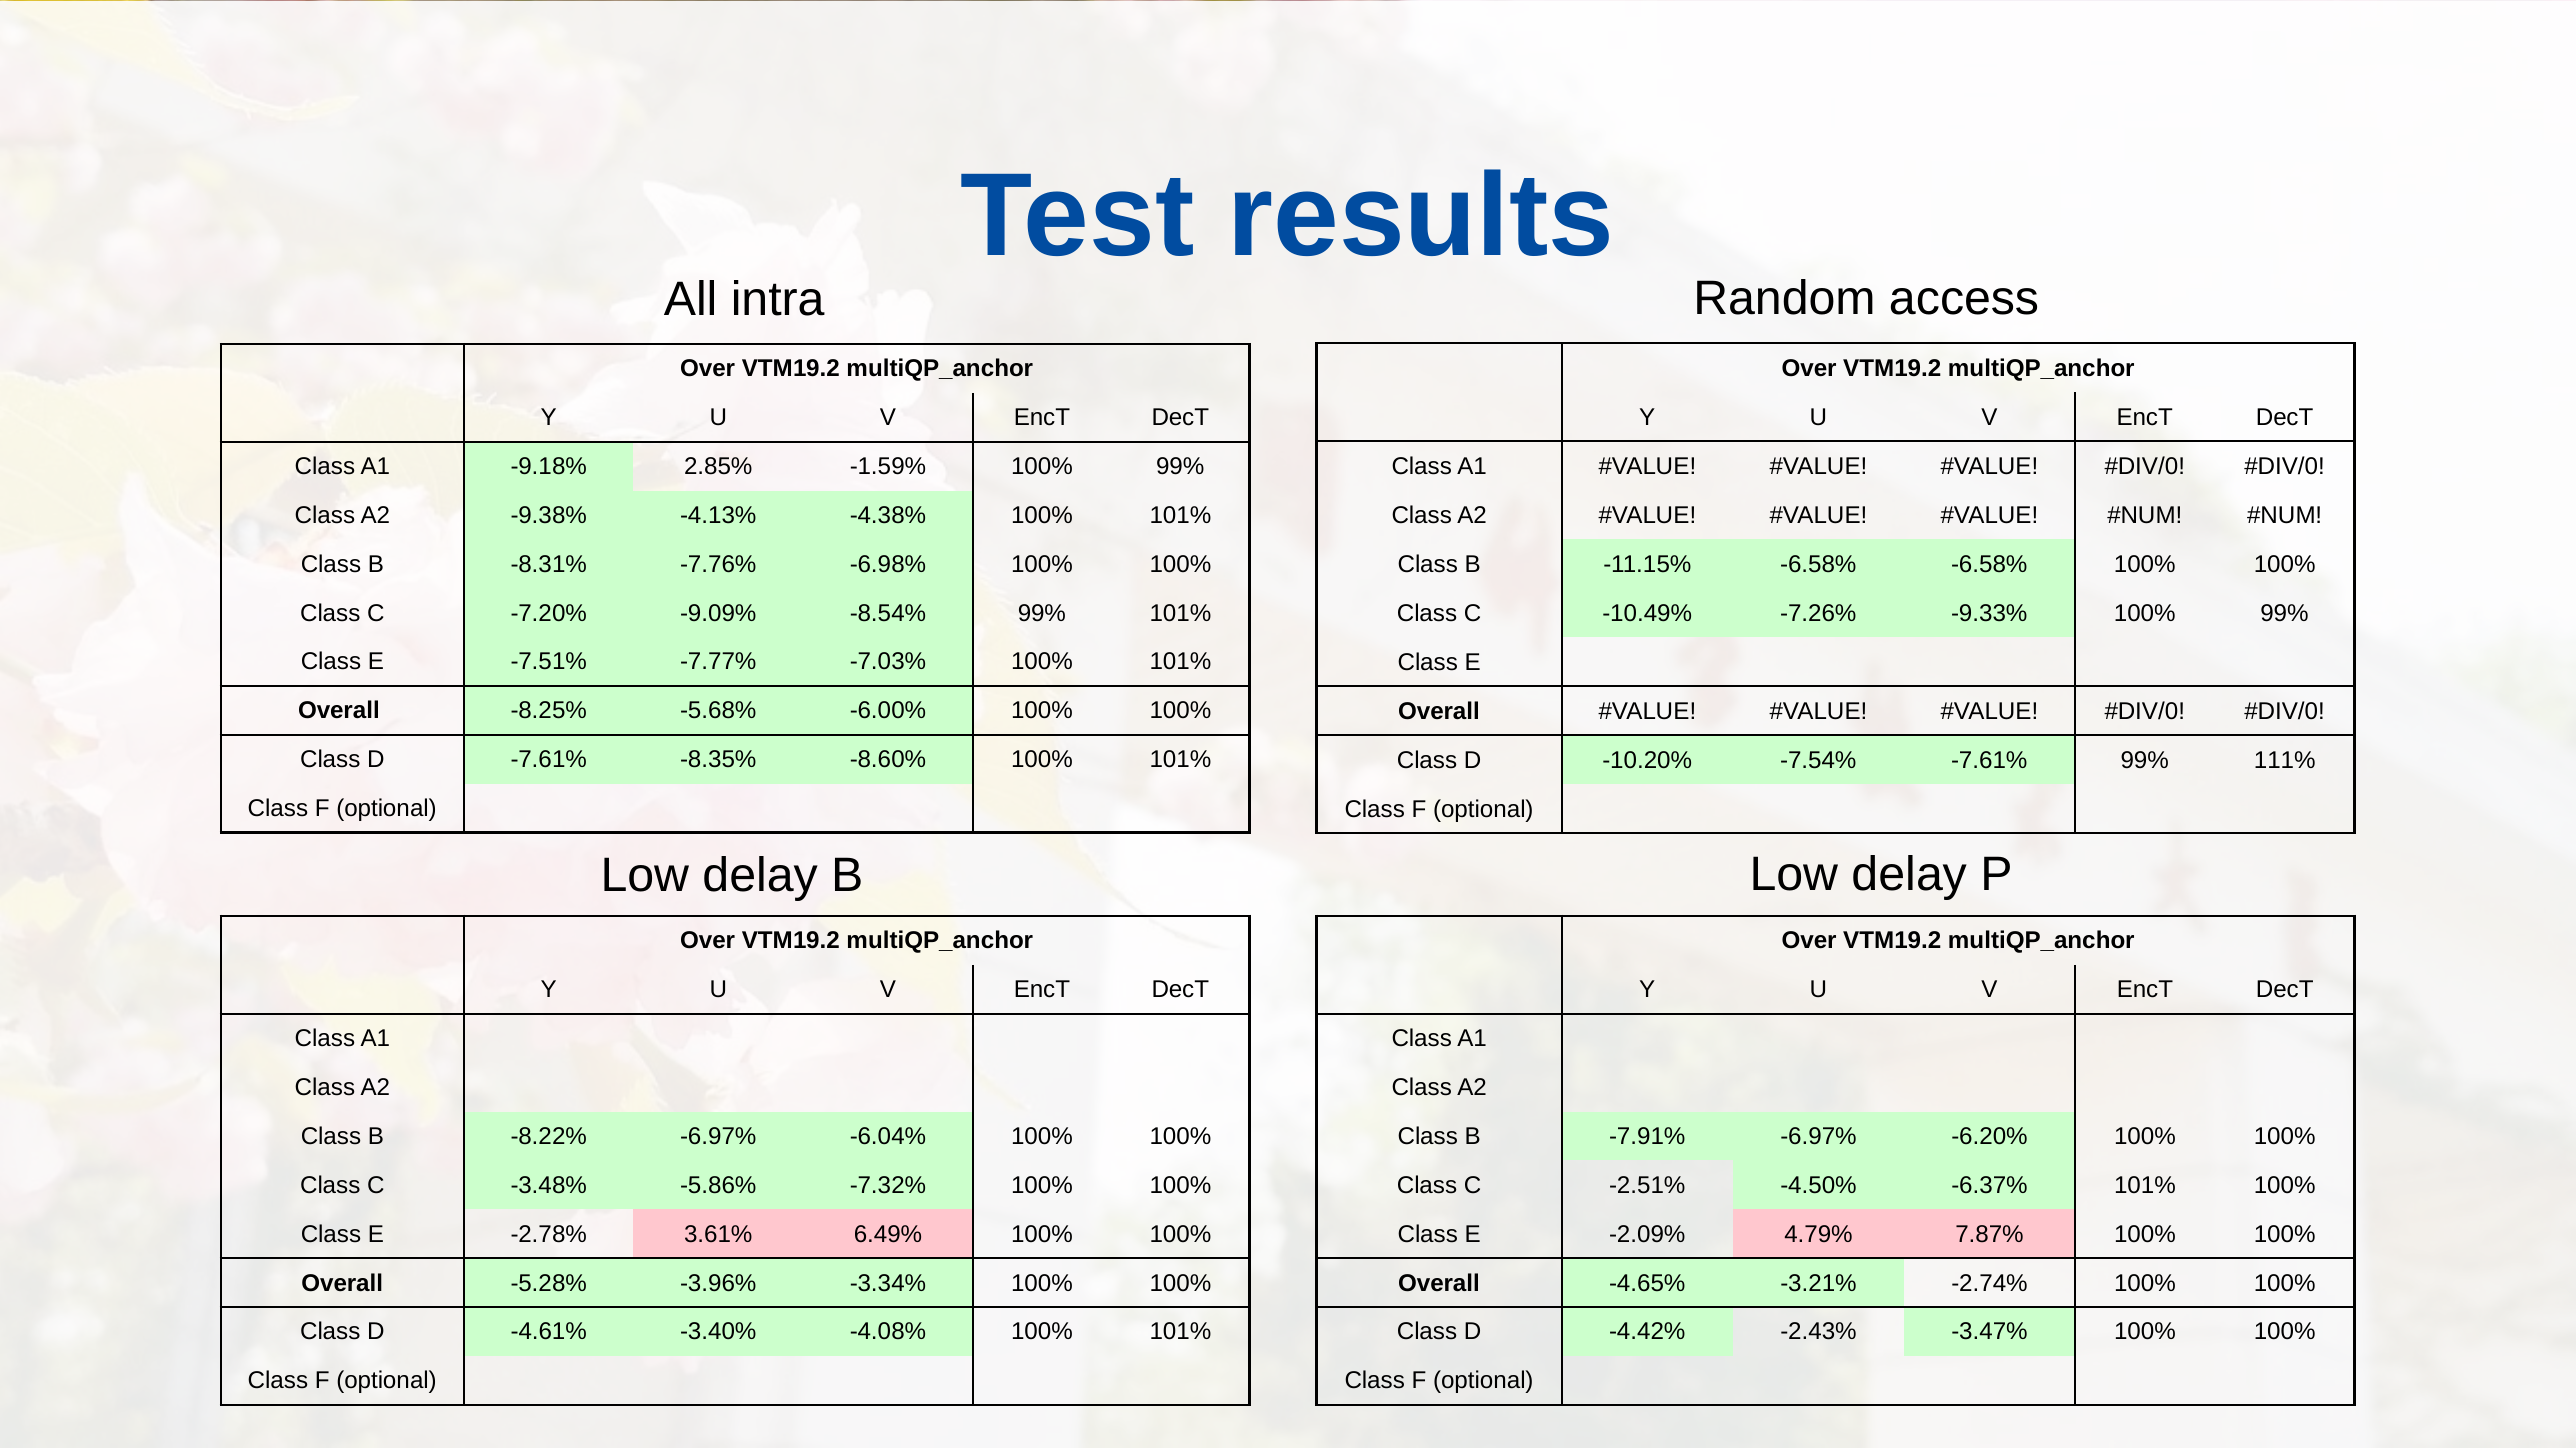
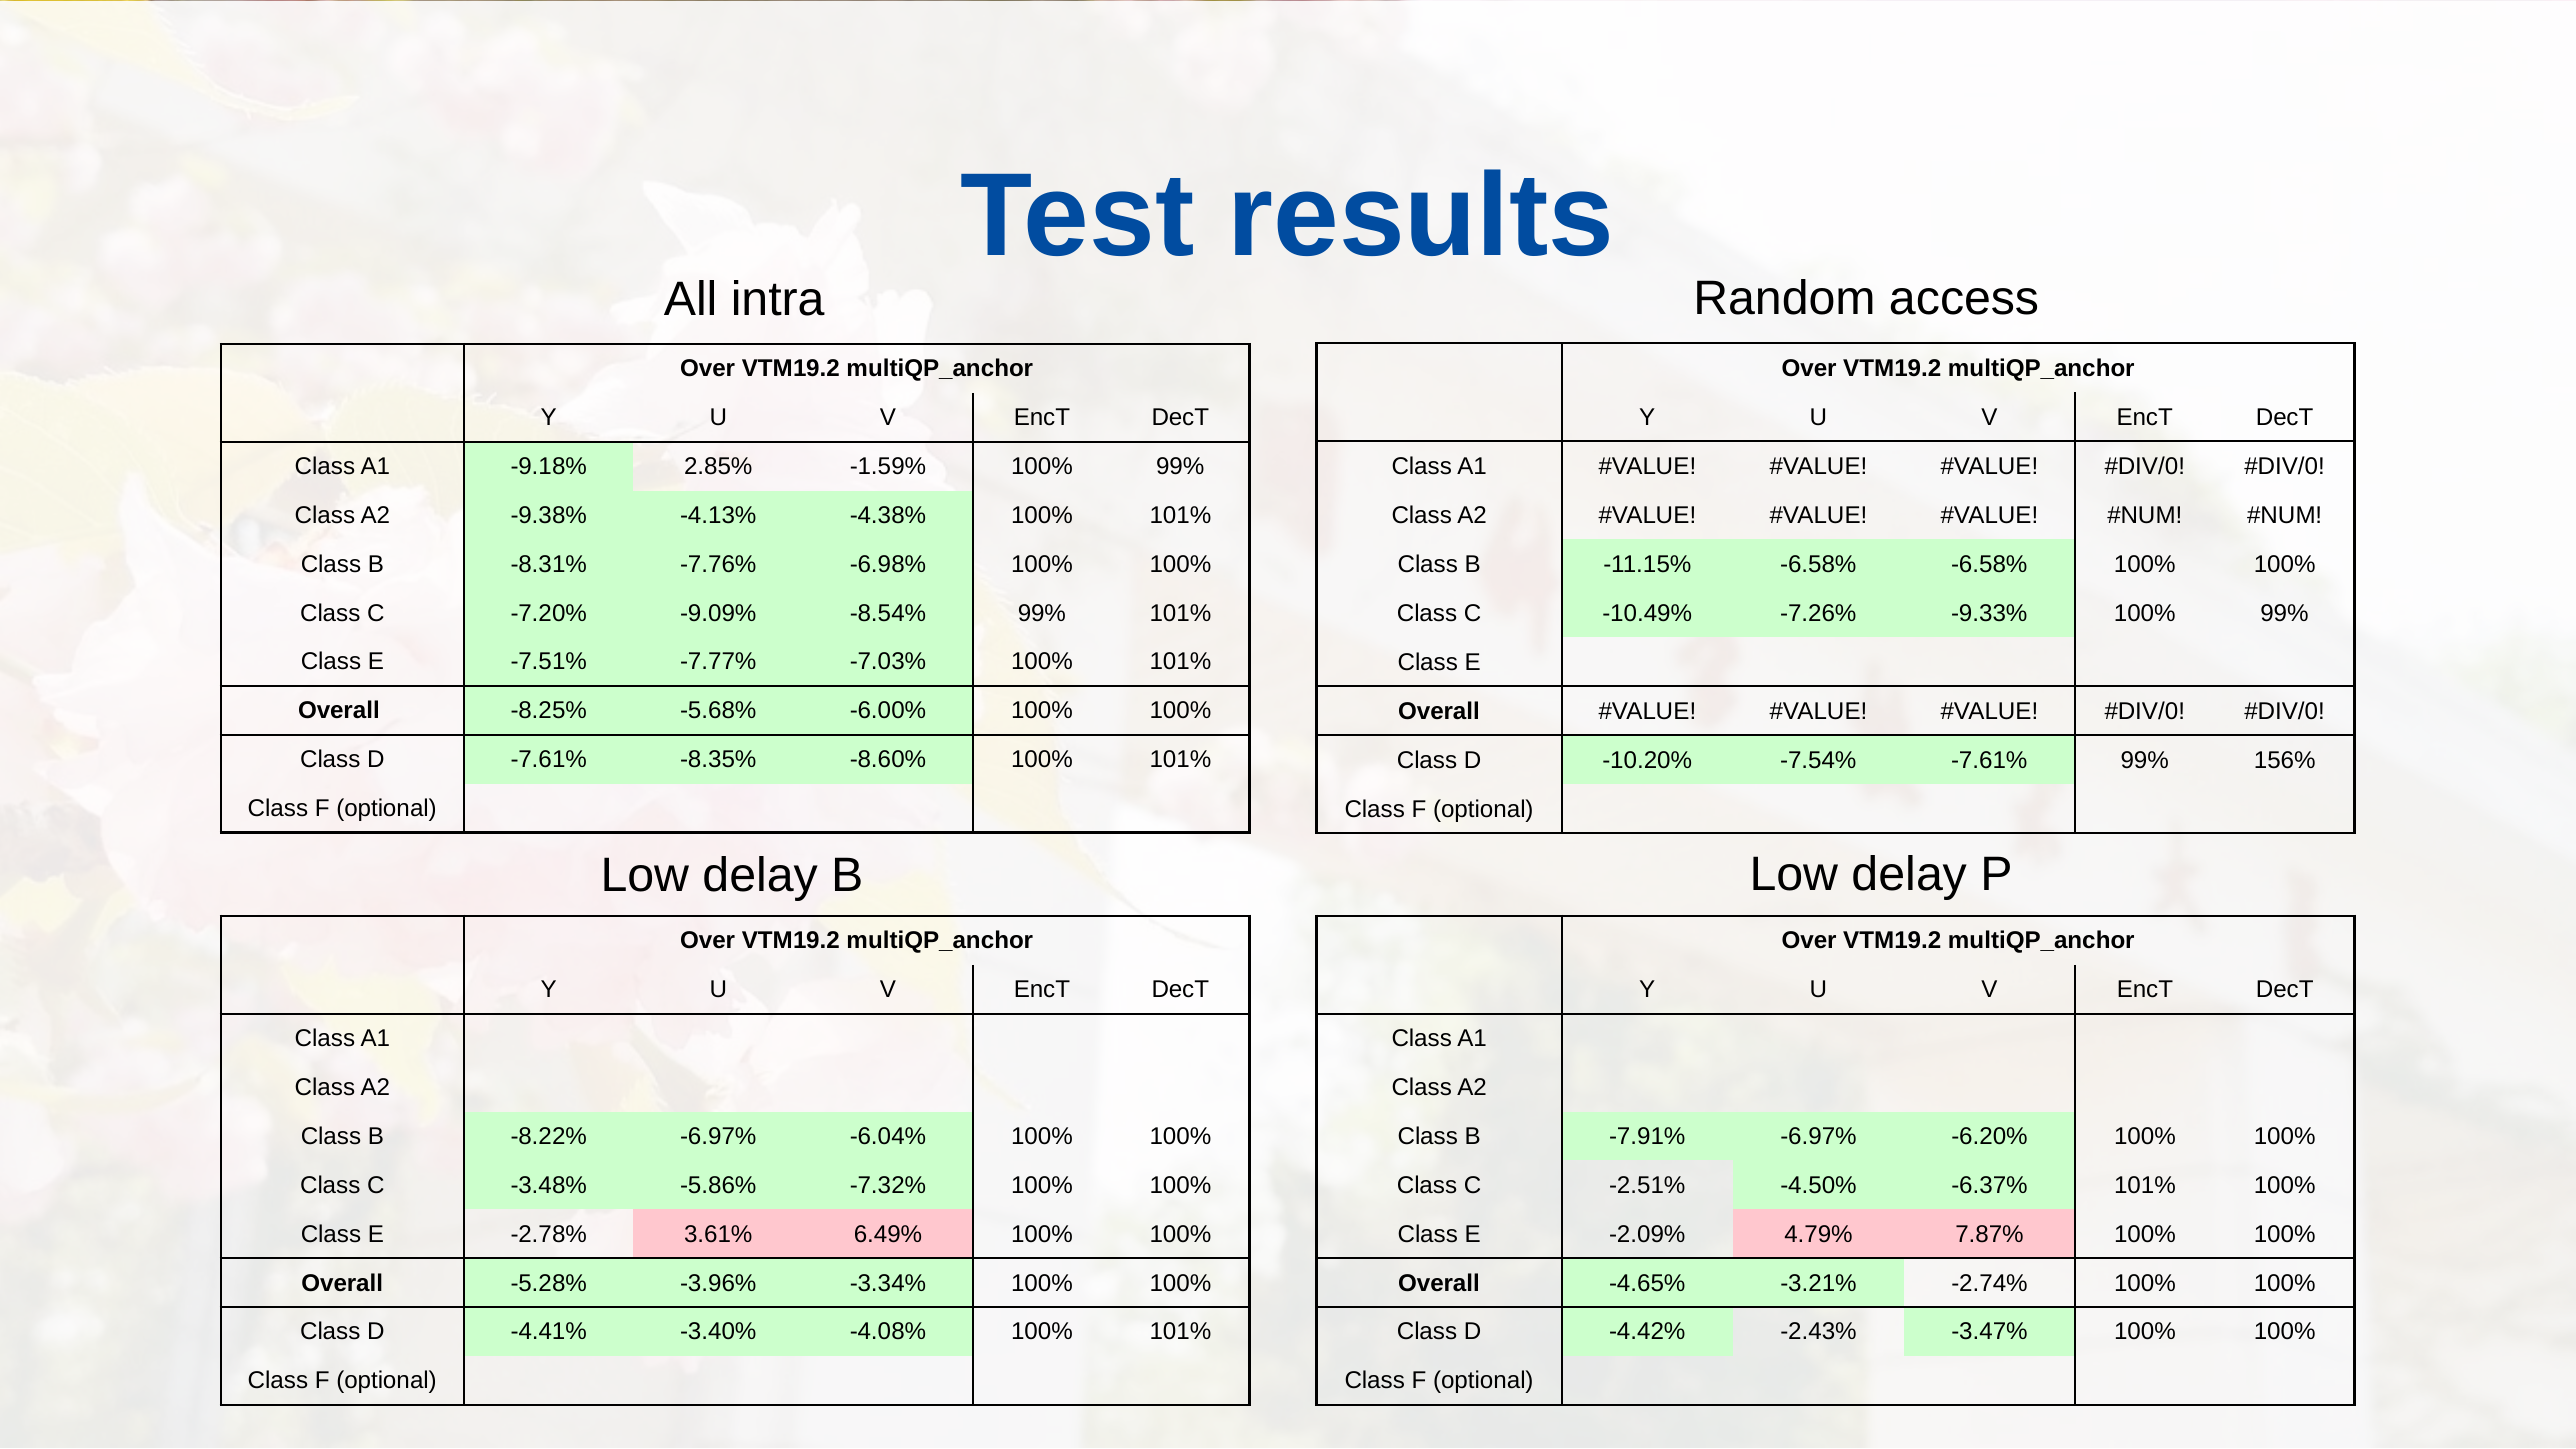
111%: 111% -> 156%
-4.61%: -4.61% -> -4.41%
